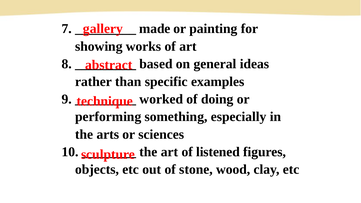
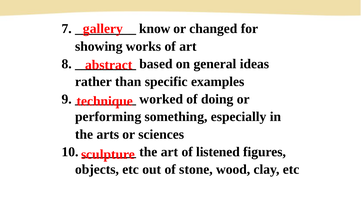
made: made -> know
painting: painting -> changed
